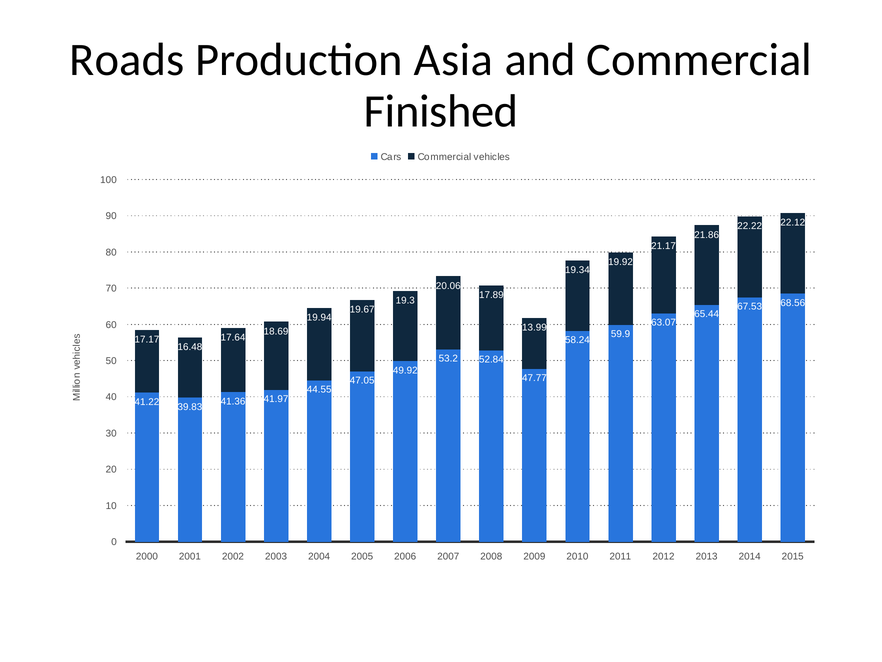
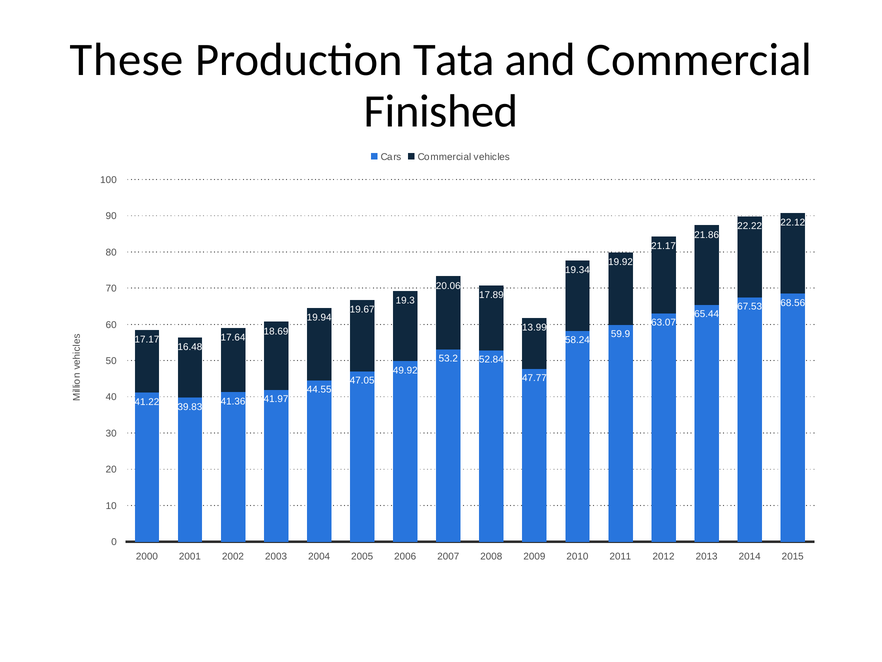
Roads: Roads -> These
Asia: Asia -> Tata
